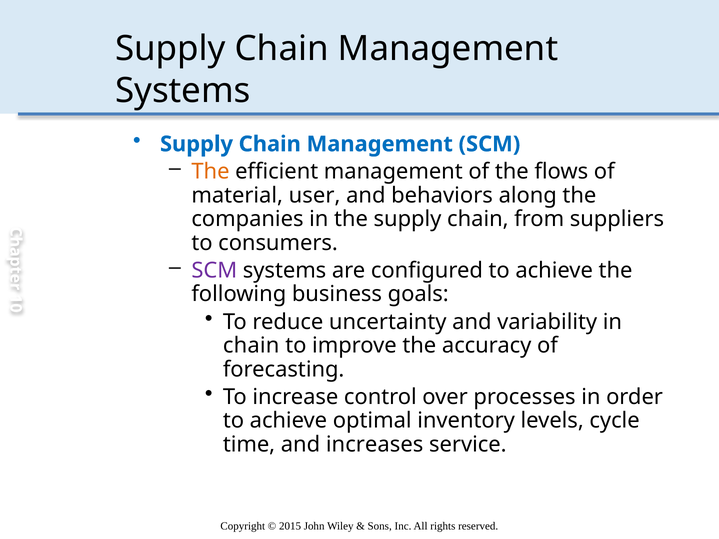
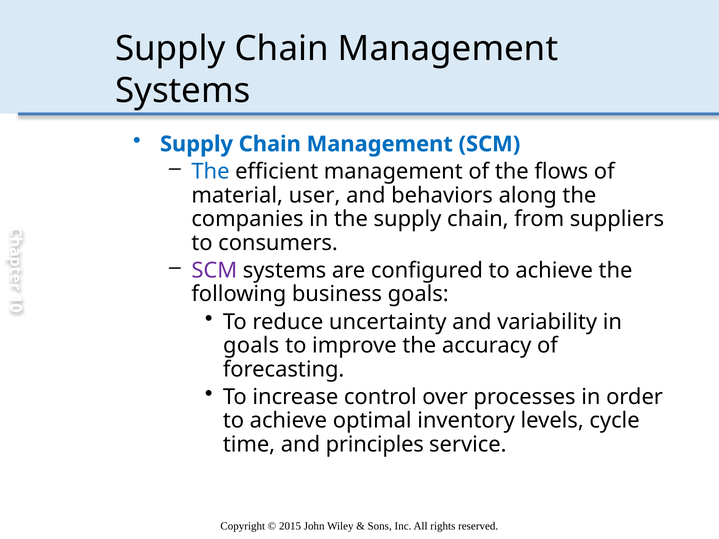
The at (210, 172) colour: orange -> blue
chain at (251, 346): chain -> goals
increases: increases -> principles
